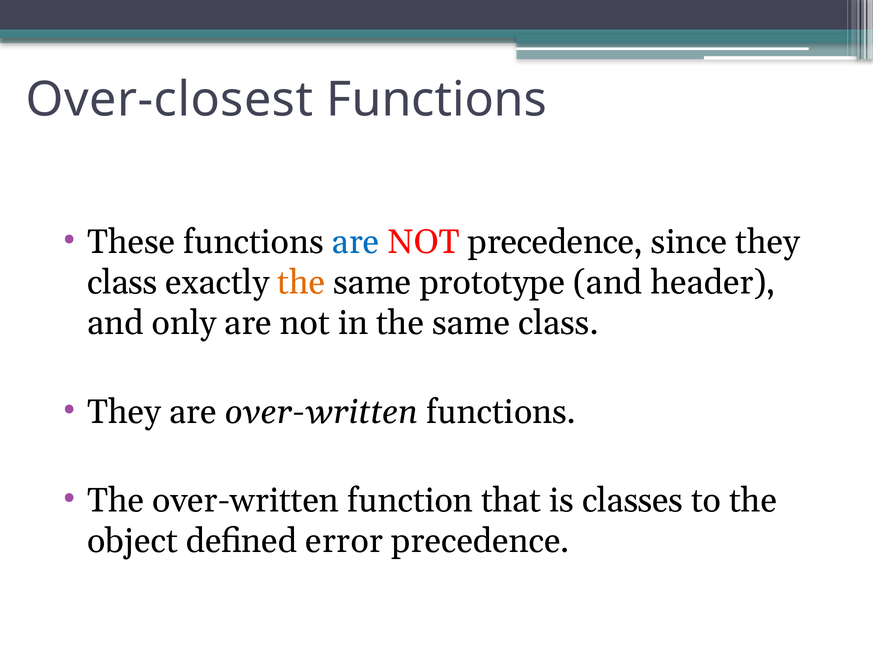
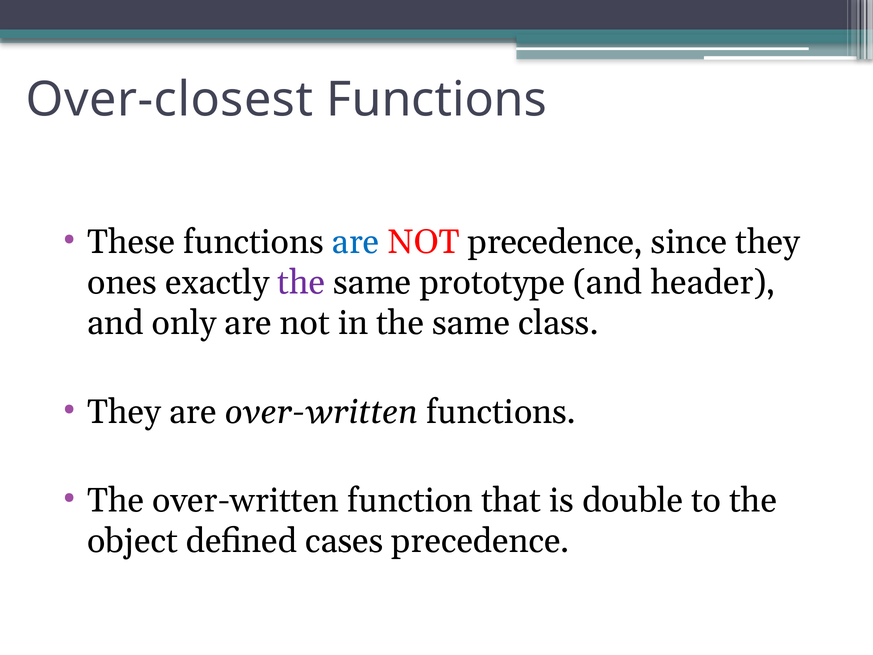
class at (122, 282): class -> ones
the at (301, 282) colour: orange -> purple
classes: classes -> double
error: error -> cases
